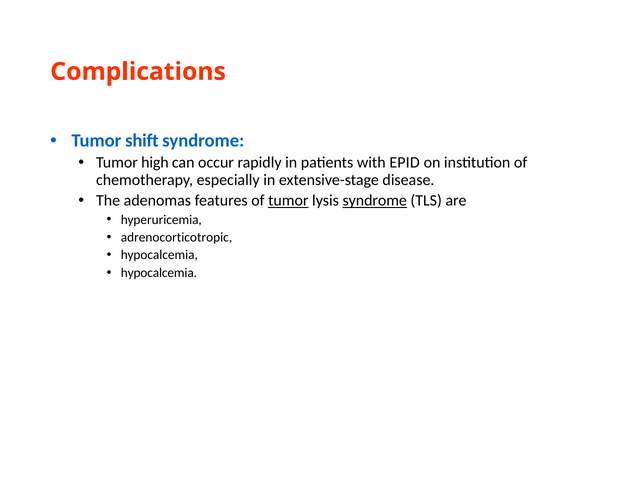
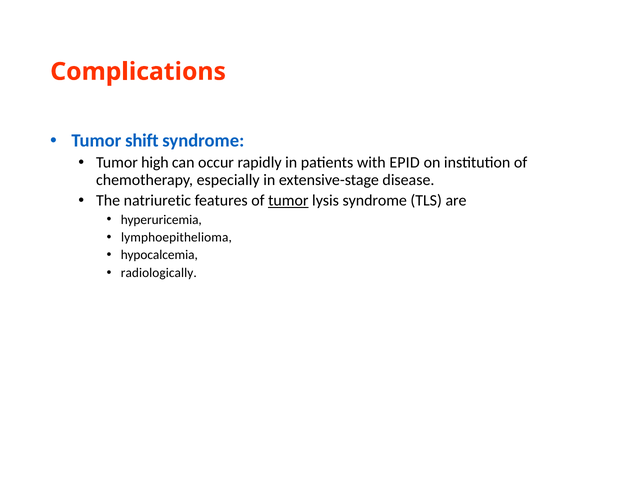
adenomas: adenomas -> natriuretic
syndrome at (375, 200) underline: present -> none
adrenocorticotropic: adrenocorticotropic -> lymphoepithelioma
hypocalcemia at (159, 272): hypocalcemia -> radiologically
